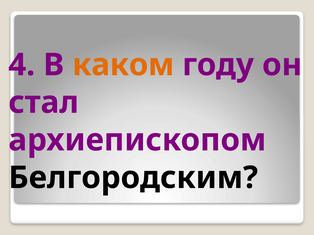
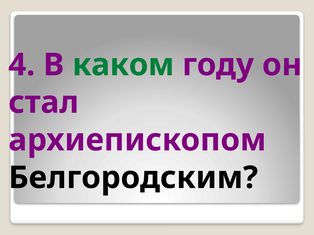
каком colour: orange -> green
